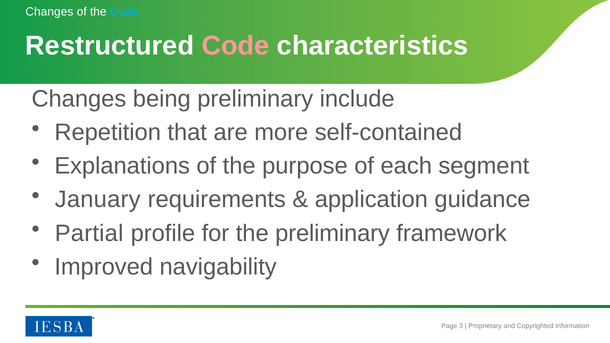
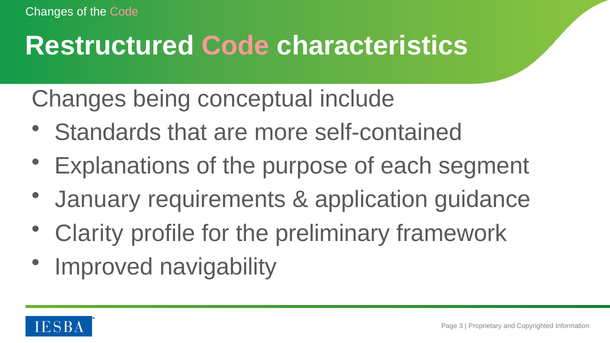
Code at (124, 12) colour: light blue -> pink
being preliminary: preliminary -> conceptual
Repetition: Repetition -> Standards
Partial: Partial -> Clarity
